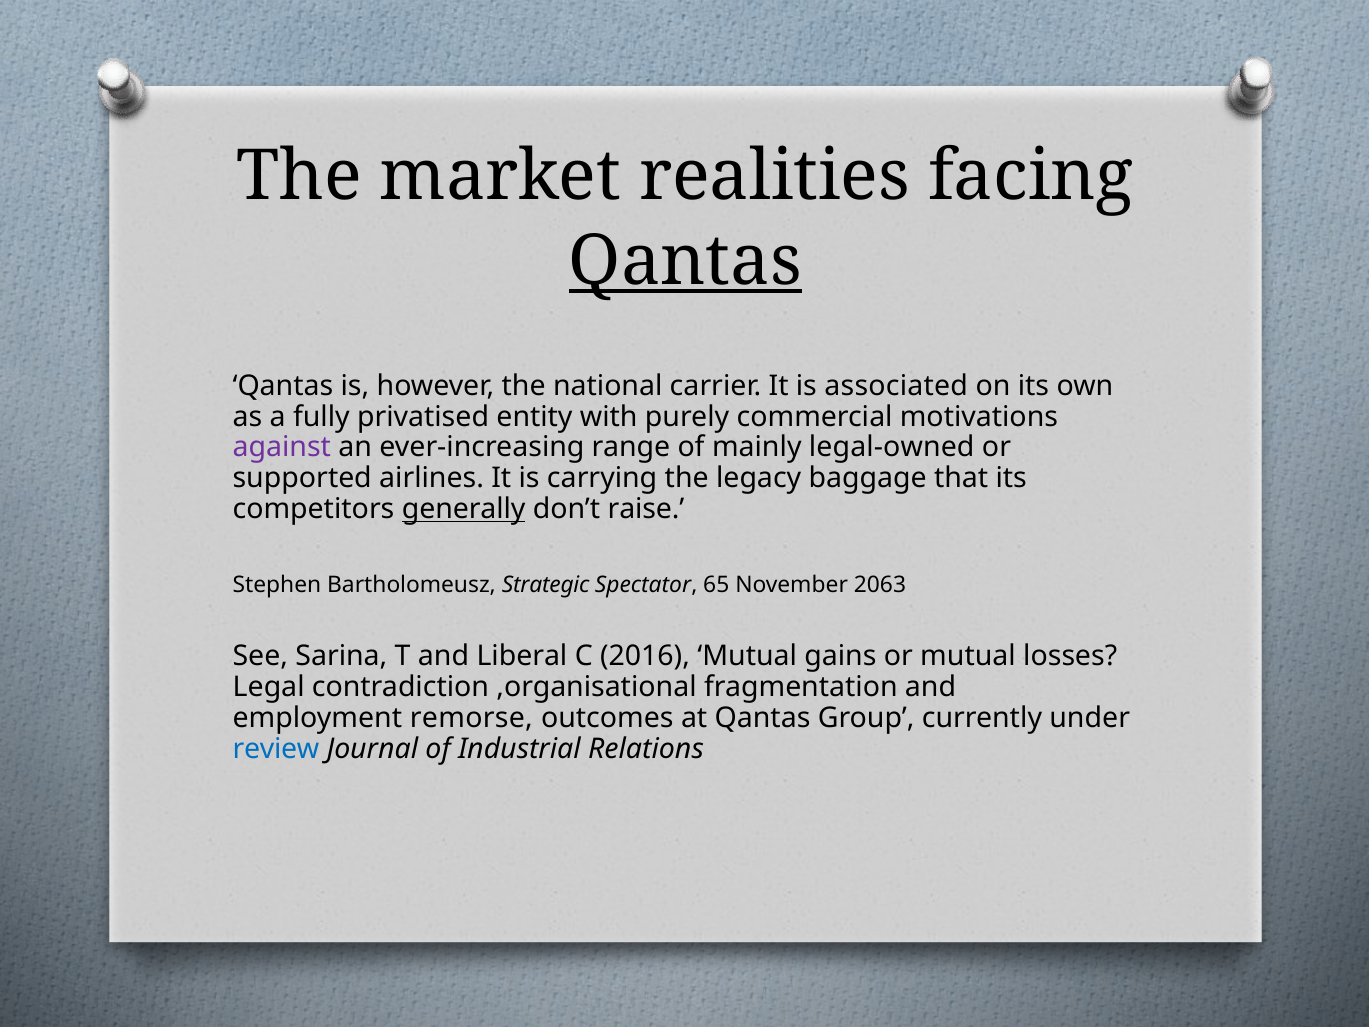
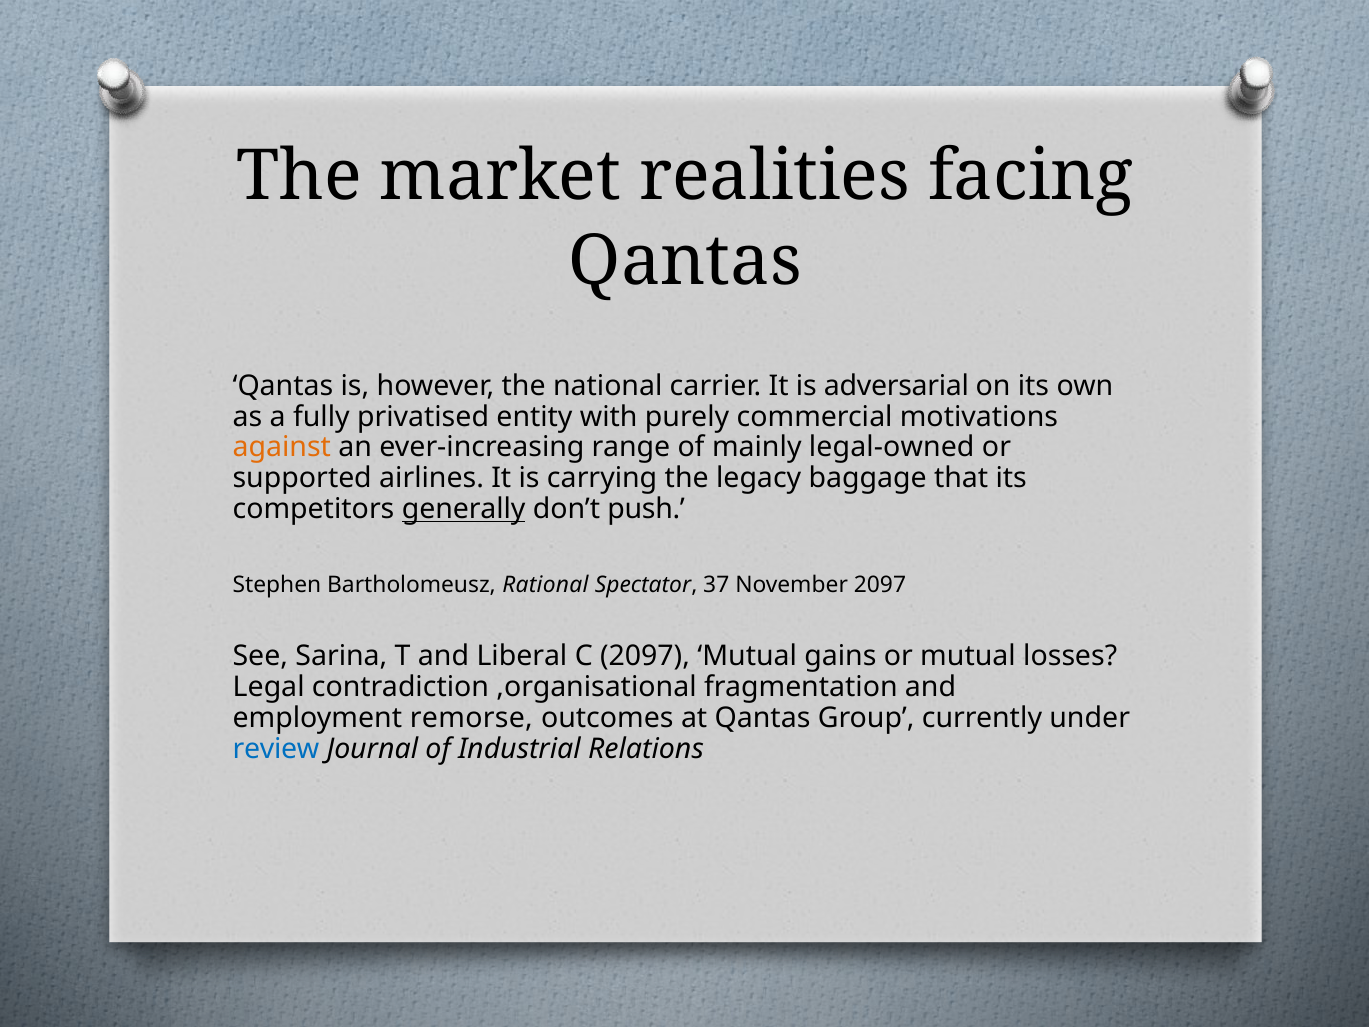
Qantas at (685, 261) underline: present -> none
associated: associated -> adversarial
against colour: purple -> orange
raise: raise -> push
Strategic: Strategic -> Rational
65: 65 -> 37
November 2063: 2063 -> 2097
C 2016: 2016 -> 2097
